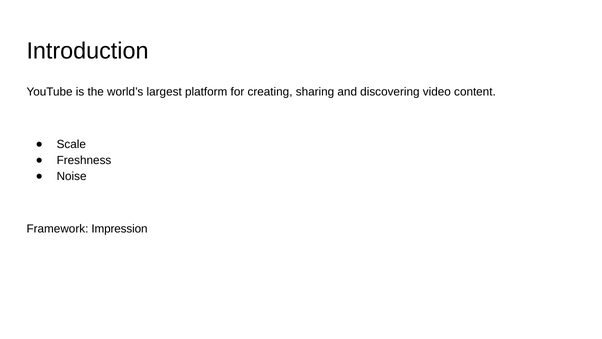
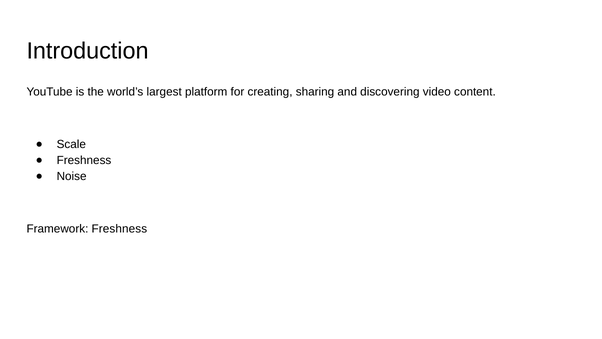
Framework Impression: Impression -> Freshness
